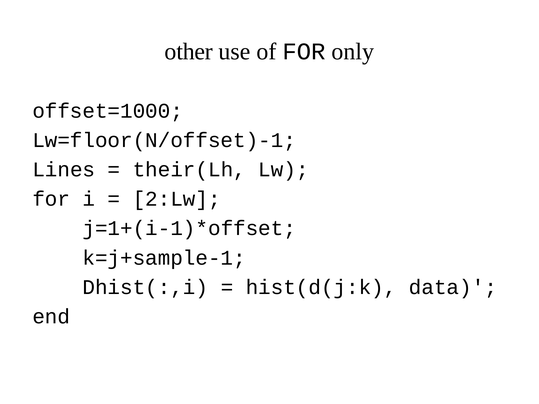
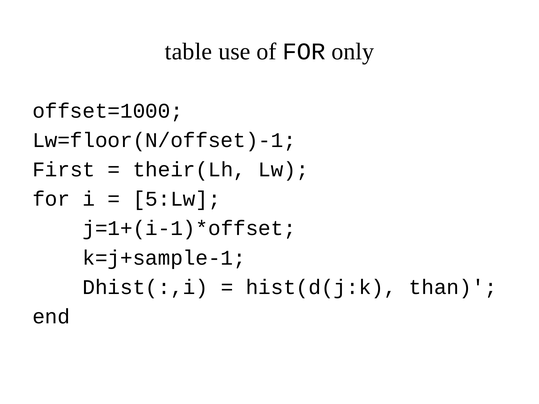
other: other -> table
Lines: Lines -> First
2:Lw: 2:Lw -> 5:Lw
data: data -> than
